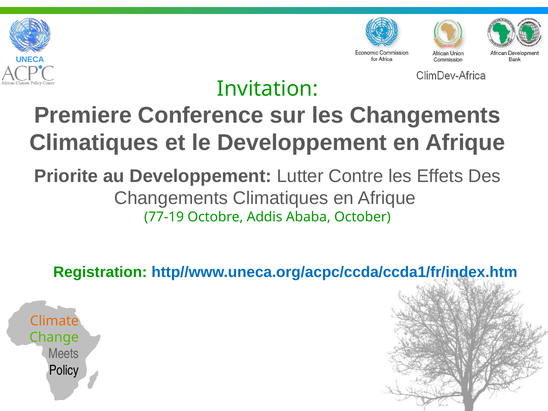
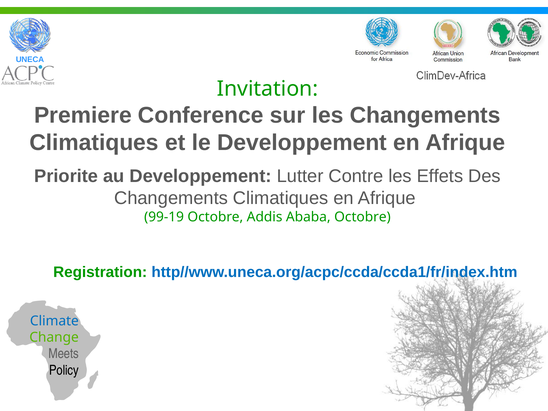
77-19: 77-19 -> 99-19
Ababa October: October -> Octobre
Climate colour: orange -> blue
